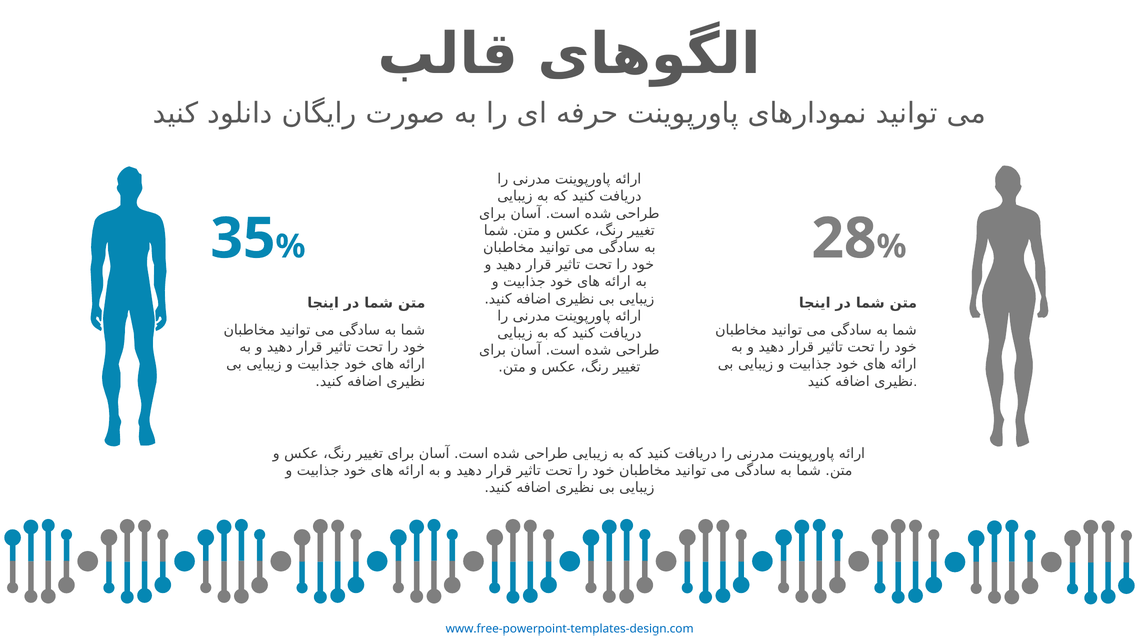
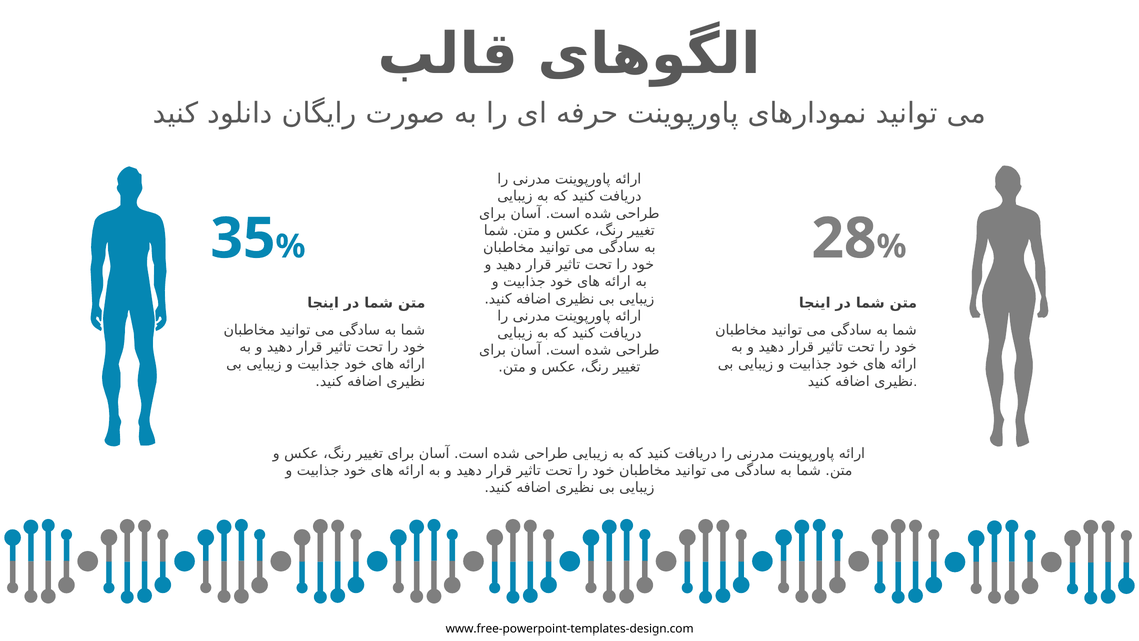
www.free-powerpoint-templates-design.com colour: blue -> black
